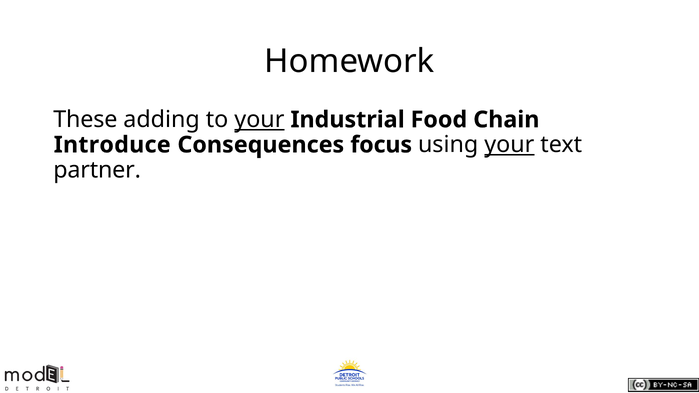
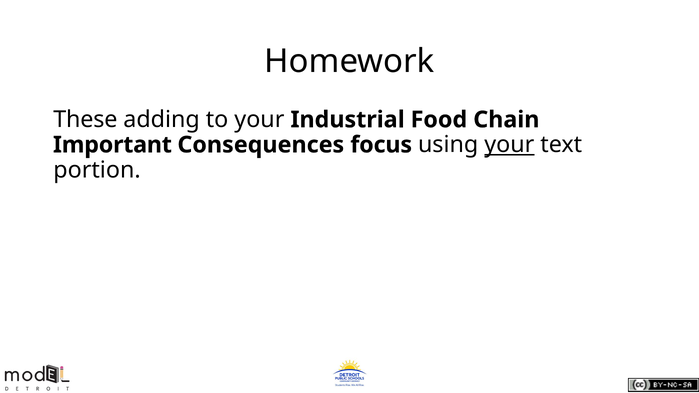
your at (259, 120) underline: present -> none
Introduce: Introduce -> Important
partner: partner -> portion
